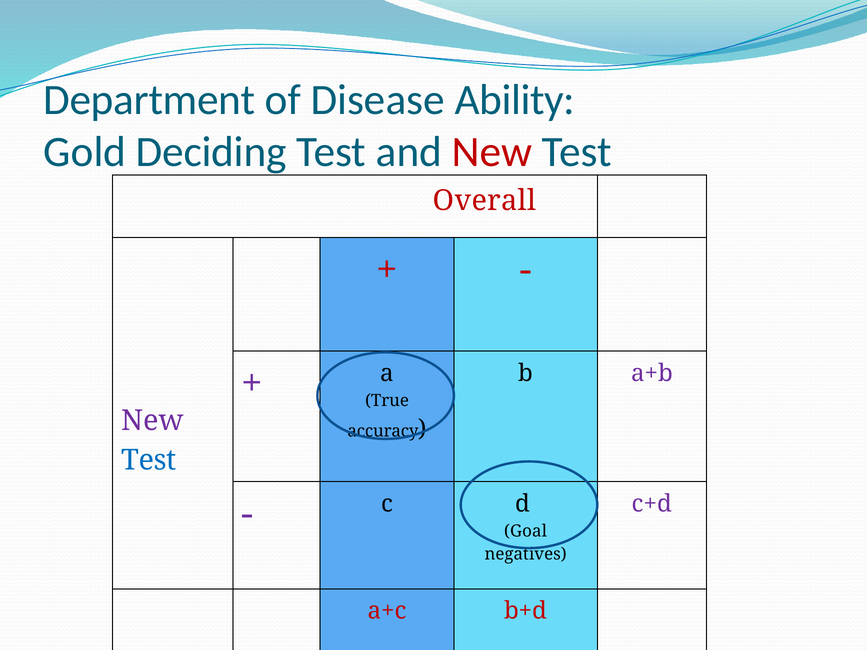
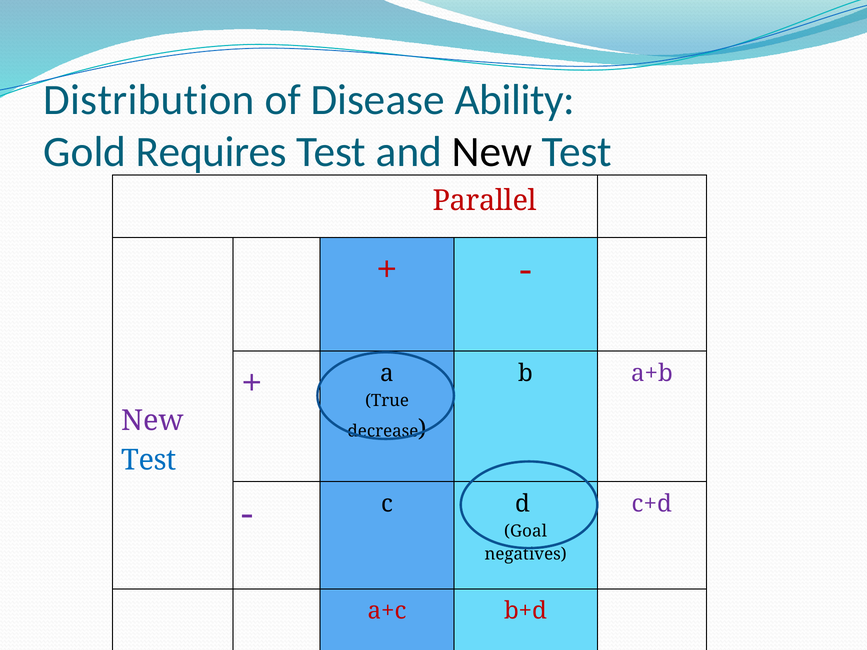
Department: Department -> Distribution
Deciding: Deciding -> Requires
New at (492, 152) colour: red -> black
Overall: Overall -> Parallel
accuracy: accuracy -> decrease
